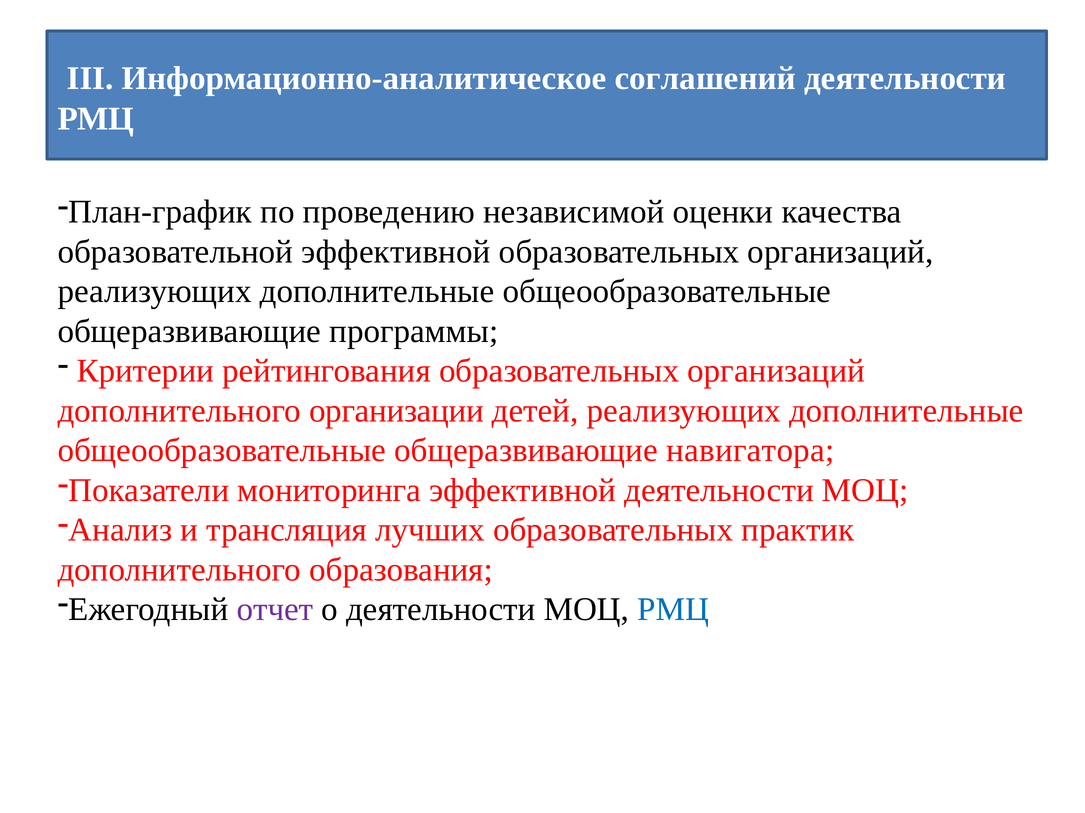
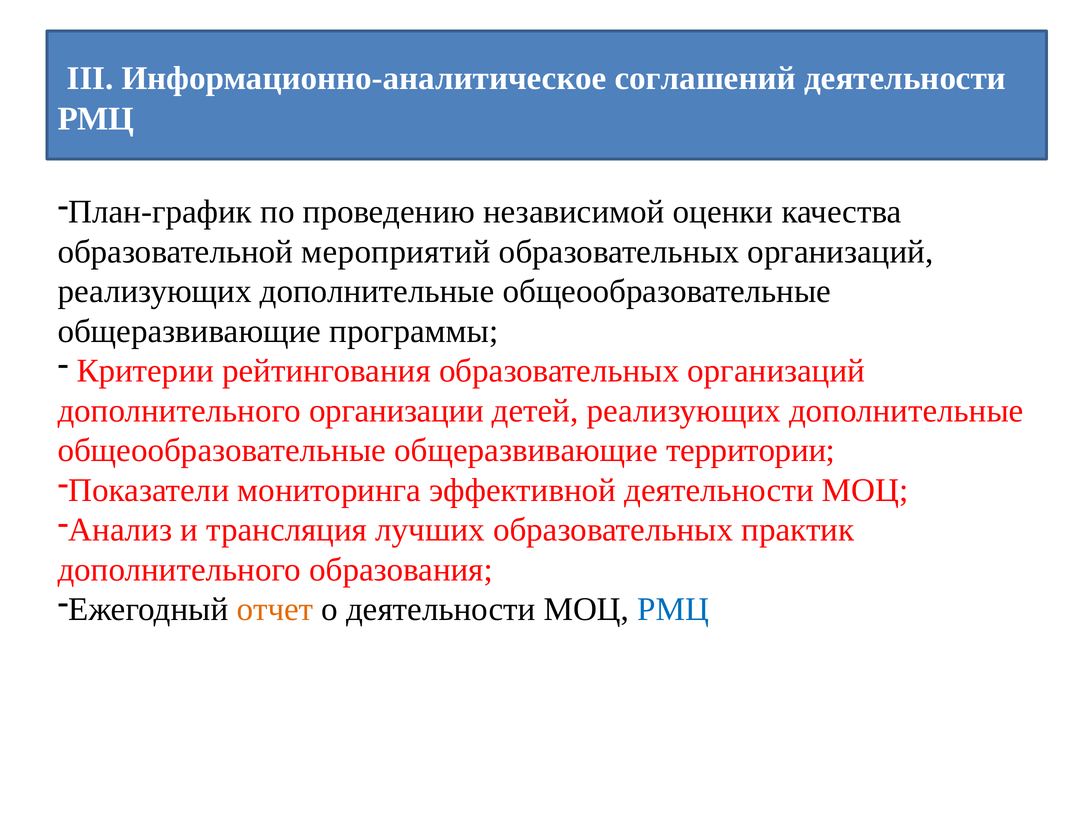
образовательной эффективной: эффективной -> мероприятий
навигатора: навигатора -> территории
отчет colour: purple -> orange
